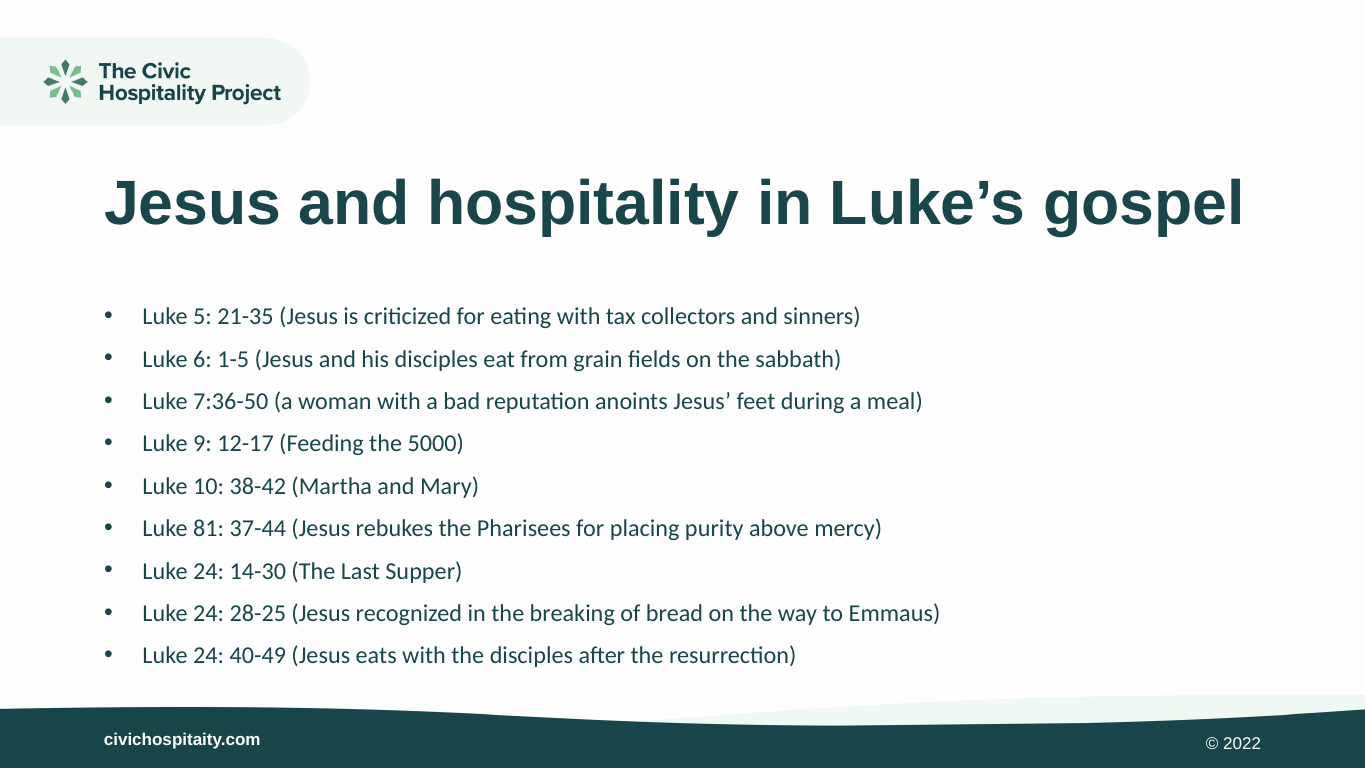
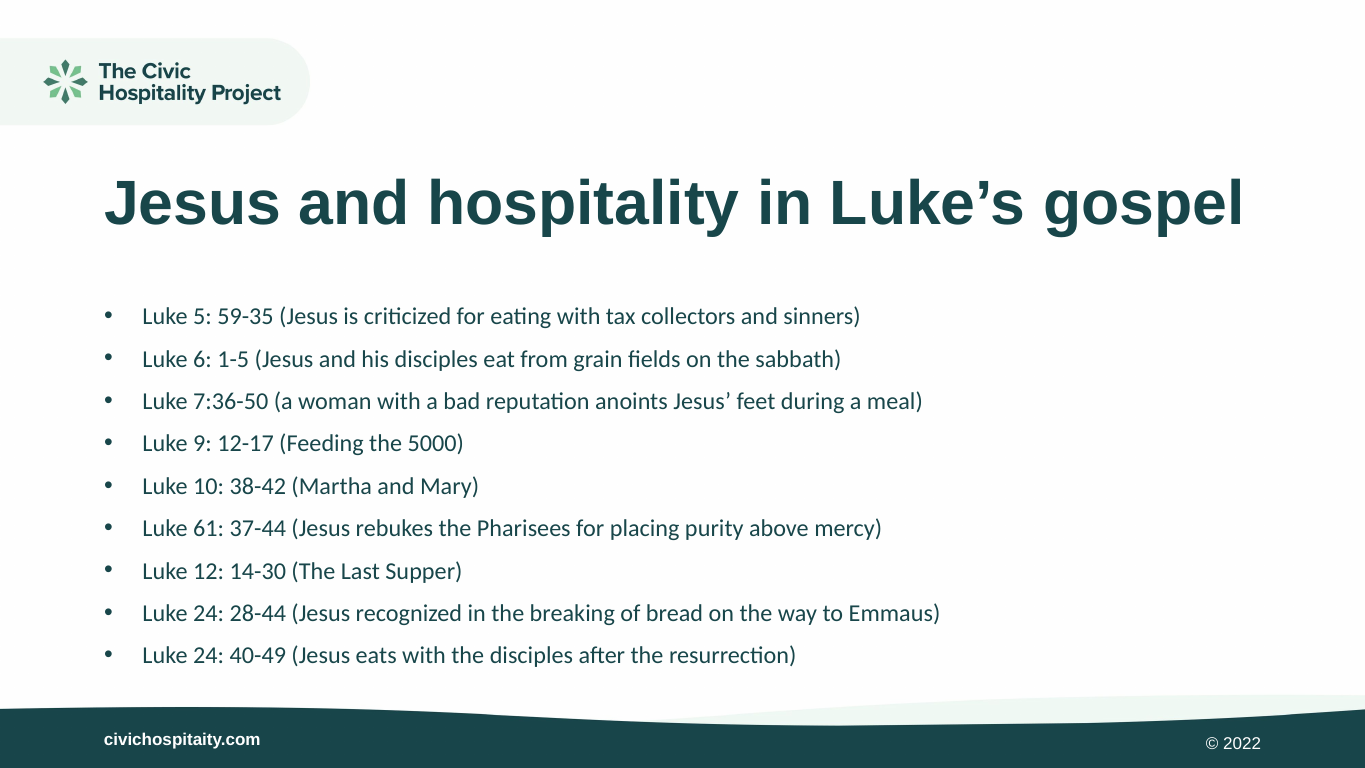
21-35: 21-35 -> 59-35
81: 81 -> 61
24 at (209, 571): 24 -> 12
28-25: 28-25 -> 28-44
